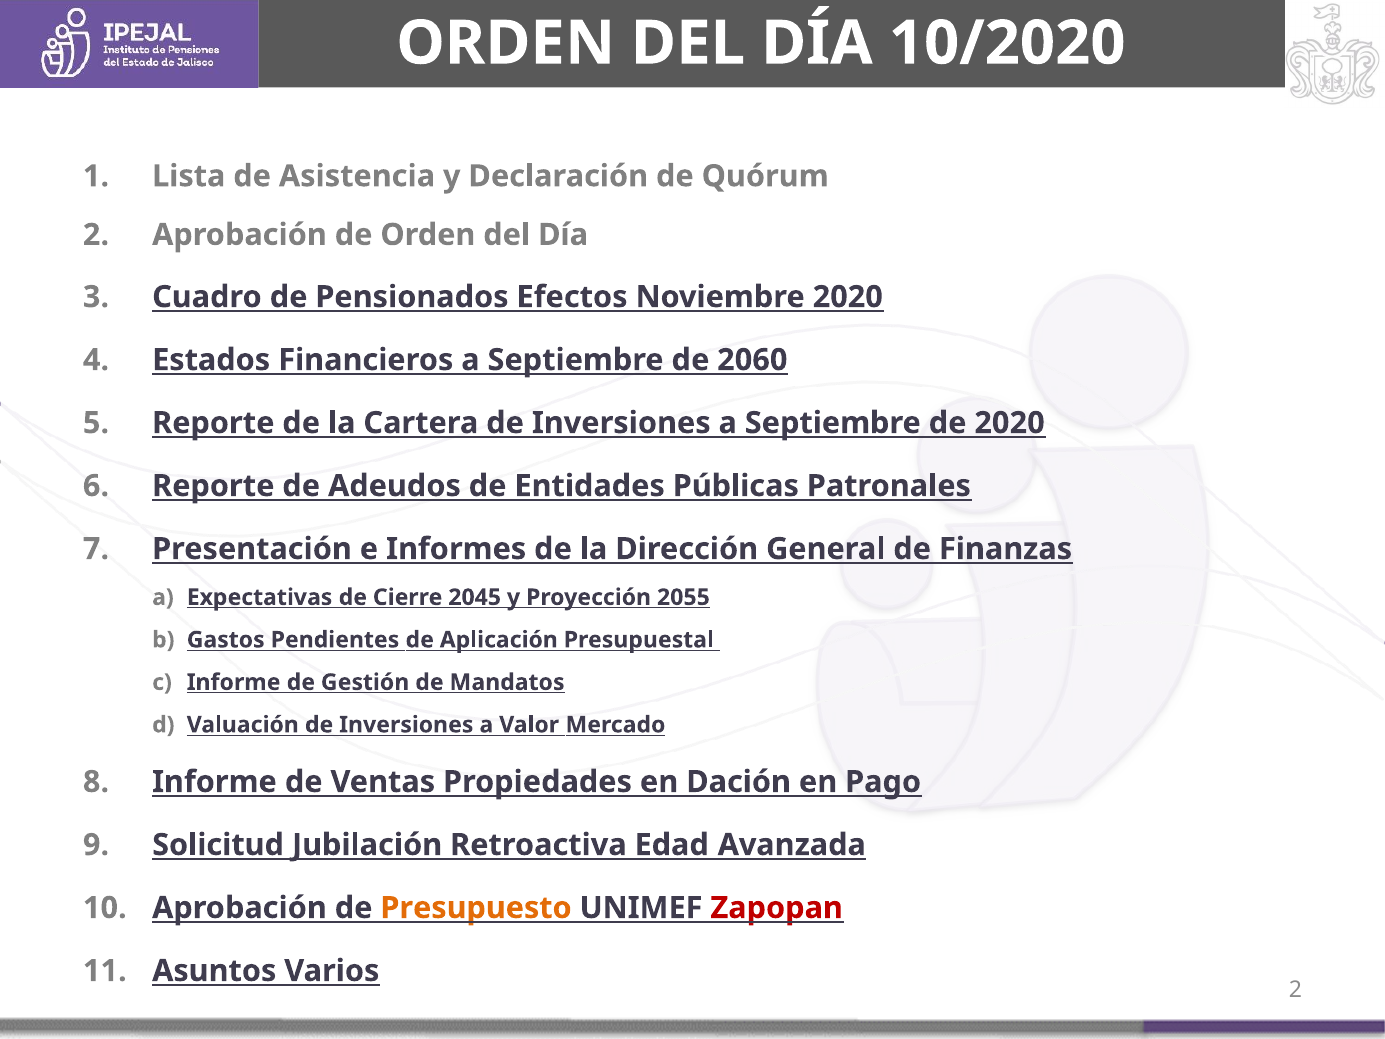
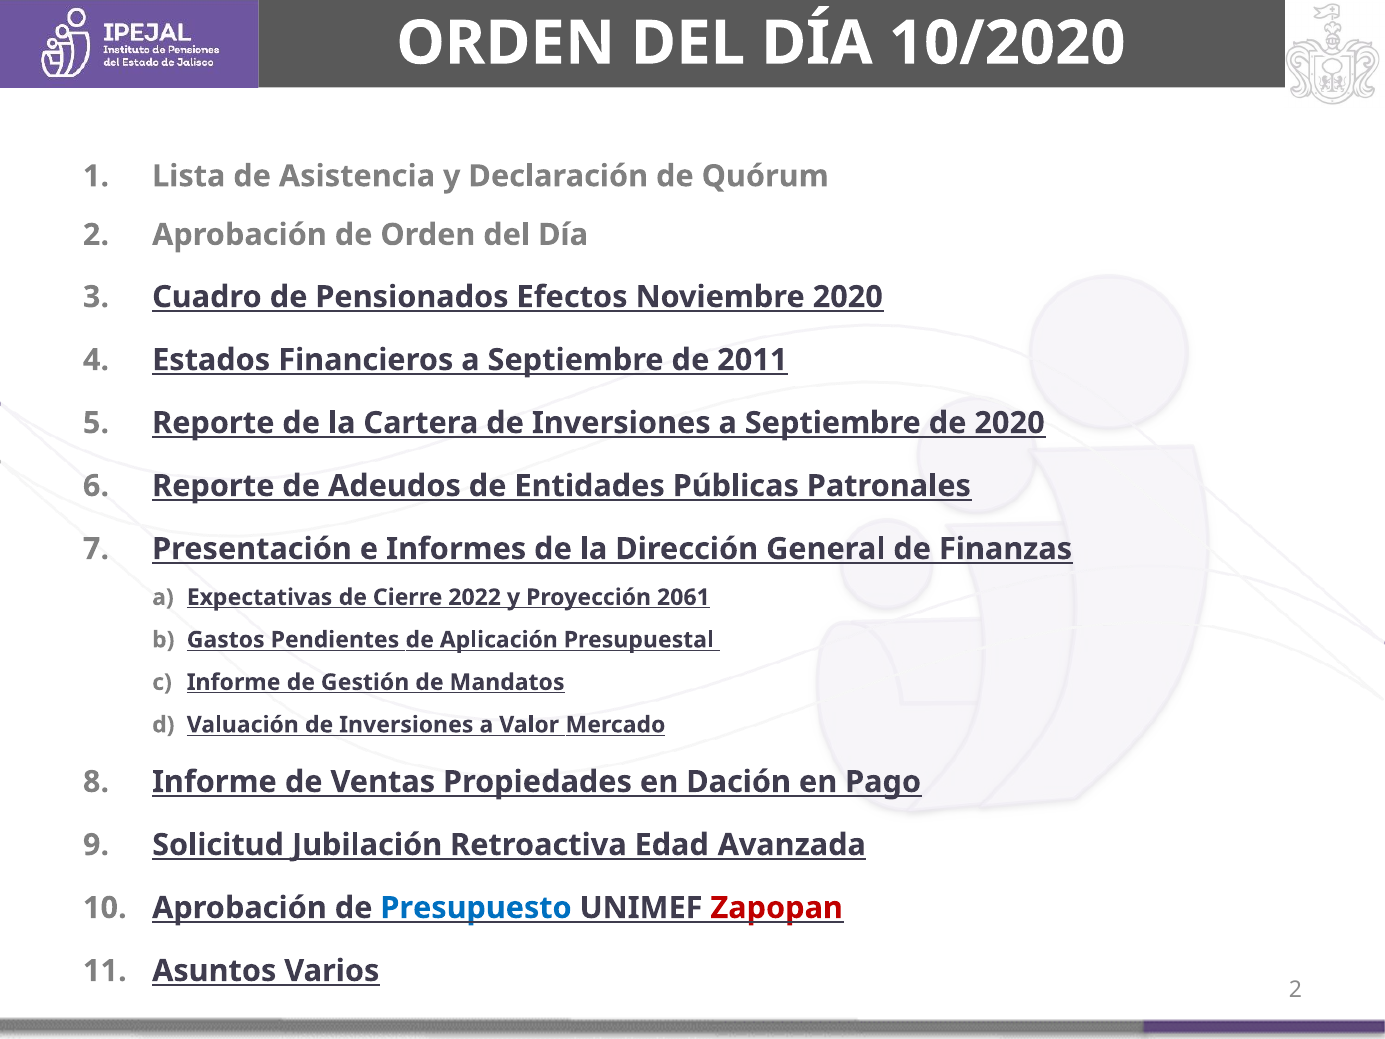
2060: 2060 -> 2011
2045: 2045 -> 2022
2055: 2055 -> 2061
Presupuesto colour: orange -> blue
